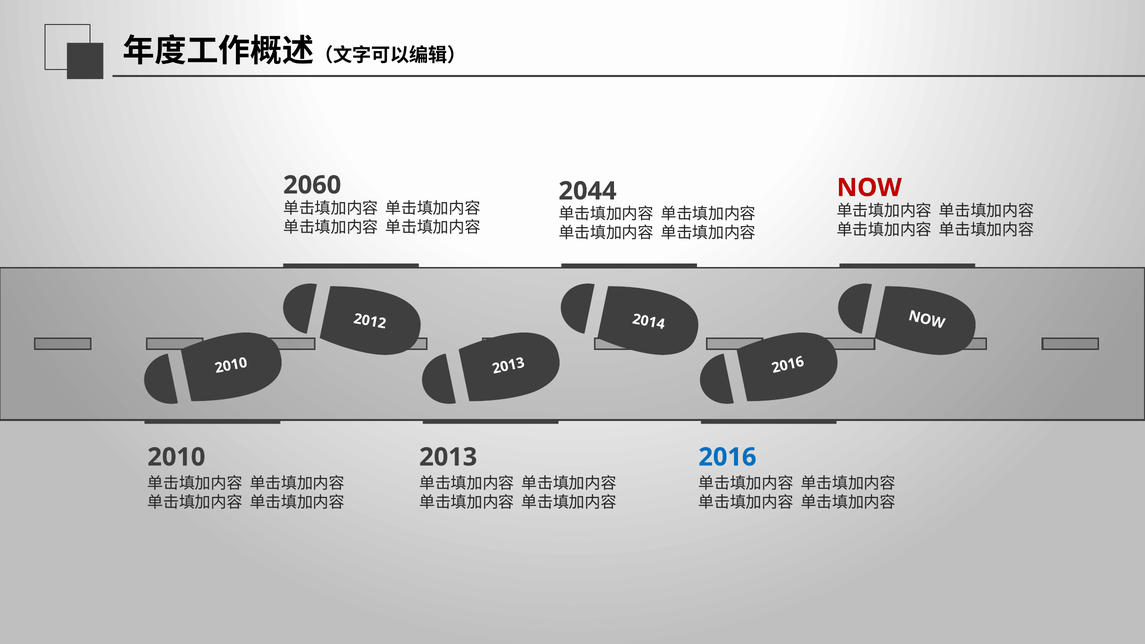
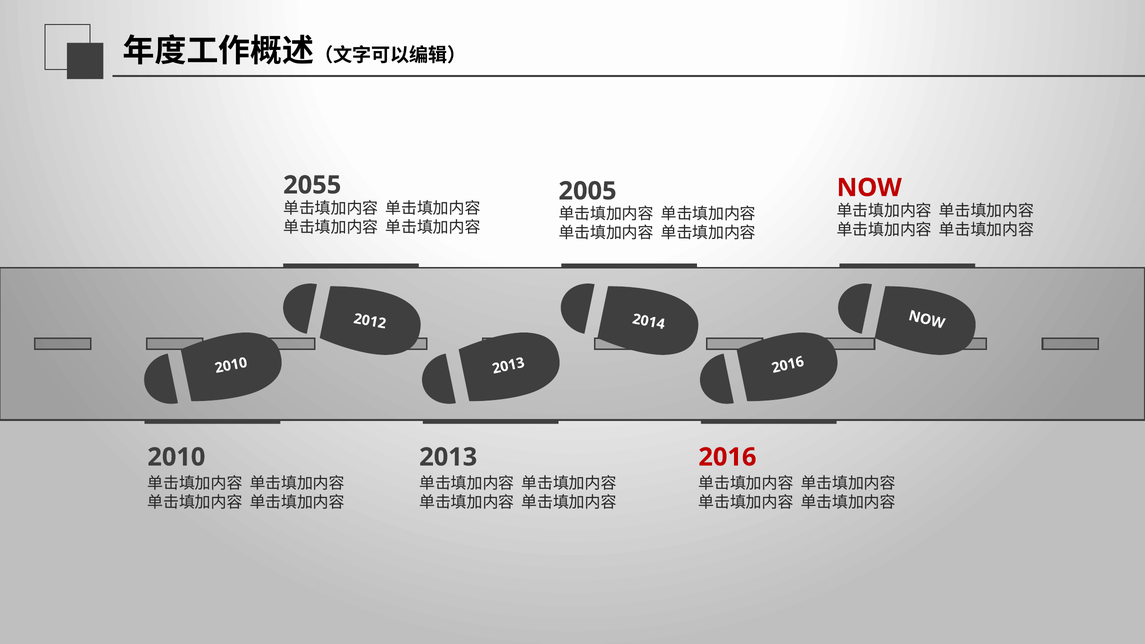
2060: 2060 -> 2055
2044: 2044 -> 2005
2016 at (727, 457) colour: blue -> red
